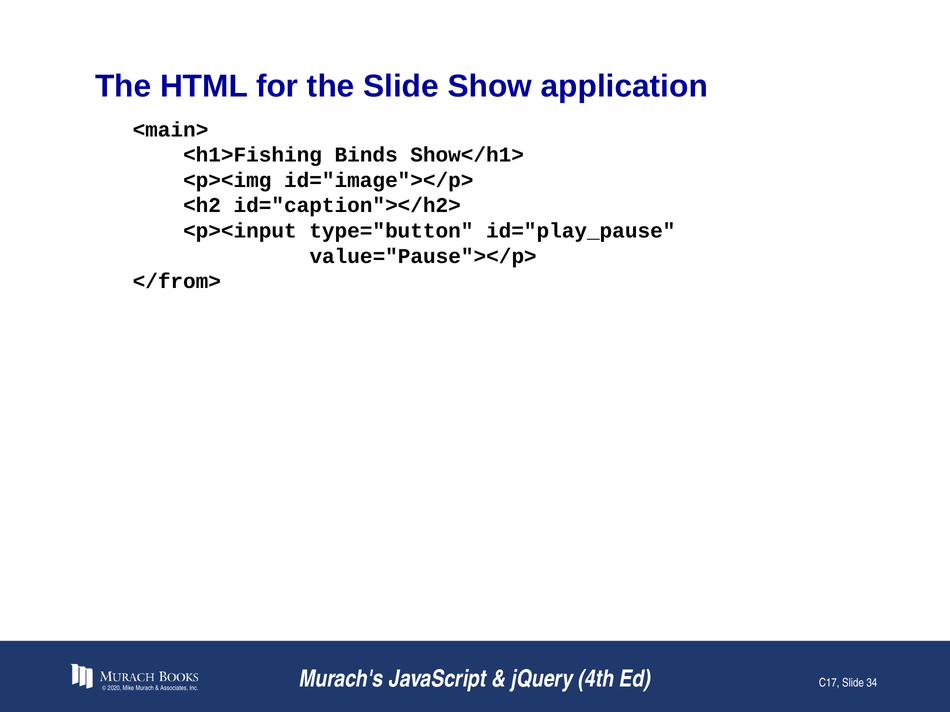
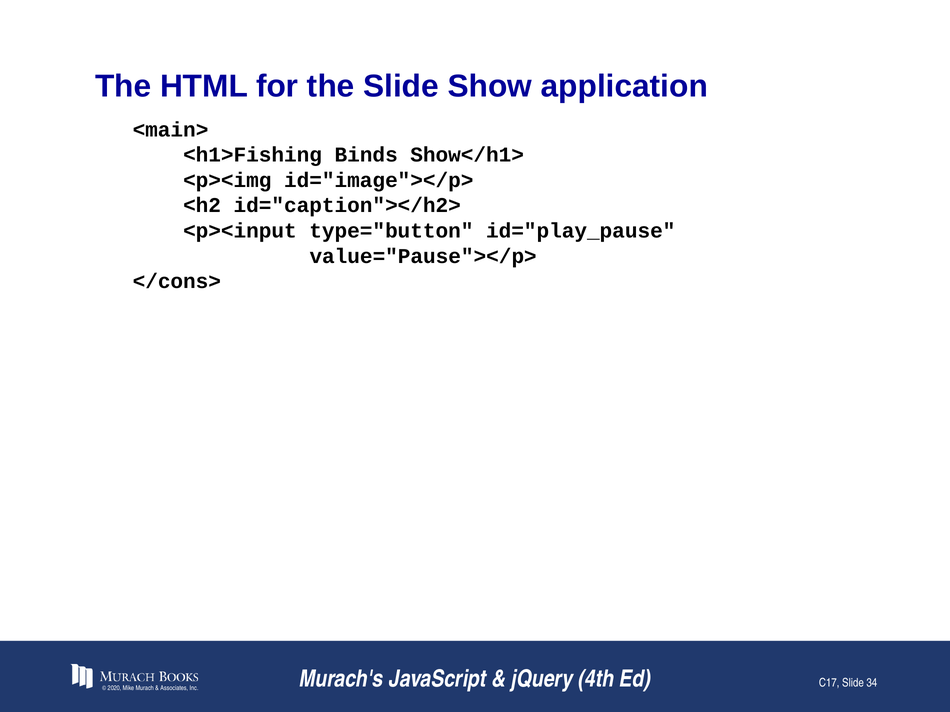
</from>: </from> -> </cons>
